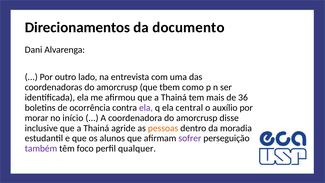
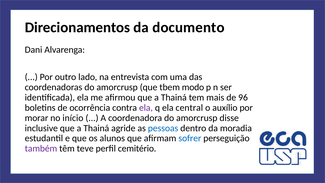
como: como -> modo
36: 36 -> 96
pessoas colour: orange -> blue
sofrer colour: purple -> blue
foco: foco -> teve
qualquer: qualquer -> cemitério
